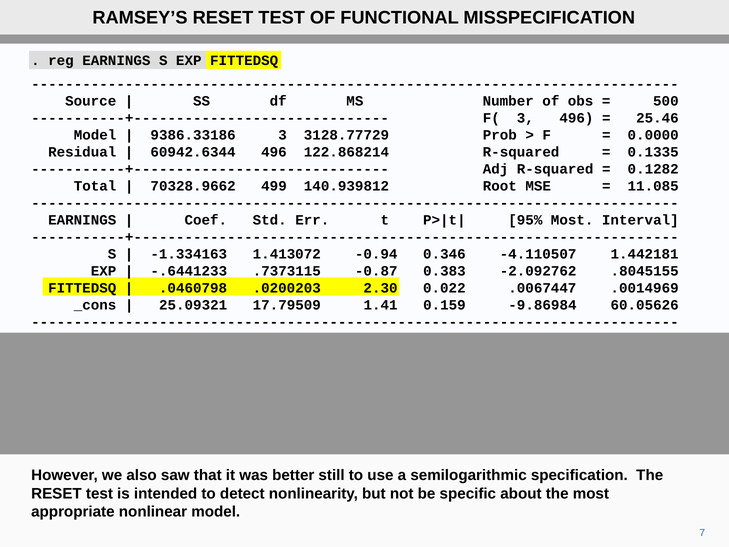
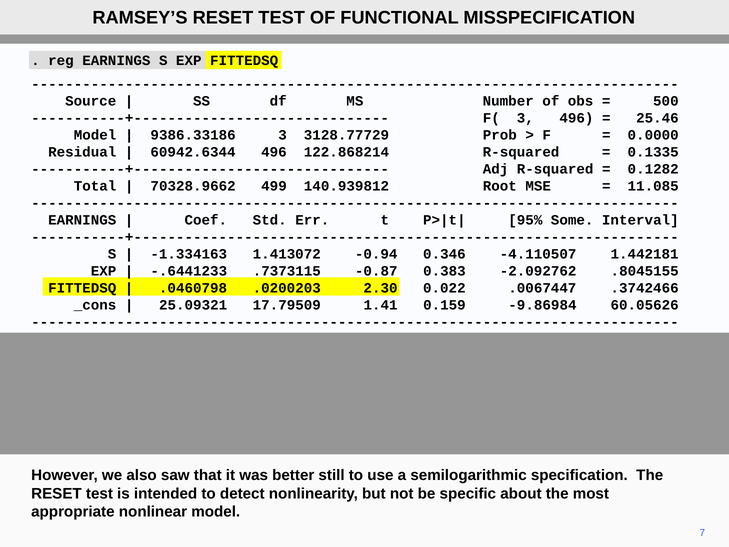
95% Most: Most -> Some
.0014969: .0014969 -> .3742466
